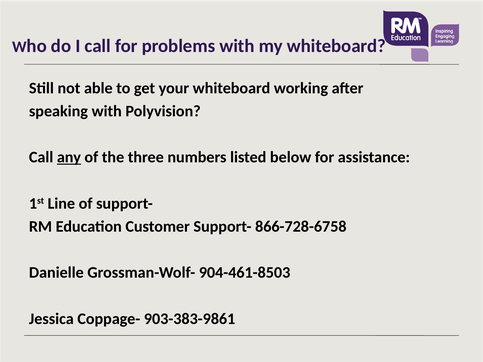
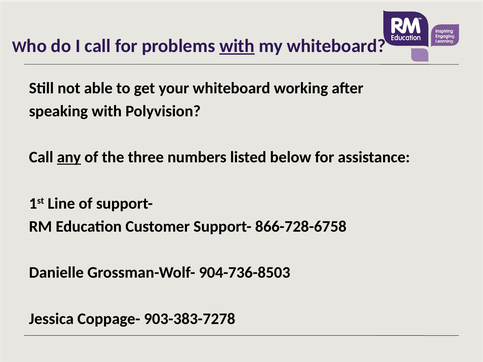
with at (237, 46) underline: none -> present
904-461-8503: 904-461-8503 -> 904-736-8503
903-383-9861: 903-383-9861 -> 903-383-7278
